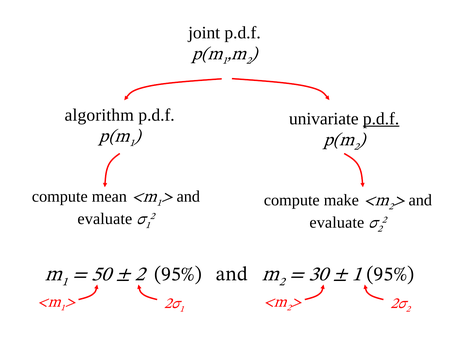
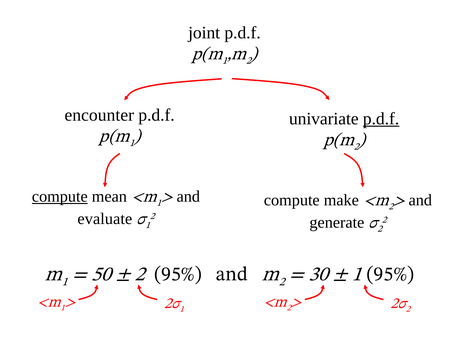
algorithm: algorithm -> encounter
compute at (60, 196) underline: none -> present
evaluate at (337, 222): evaluate -> generate
